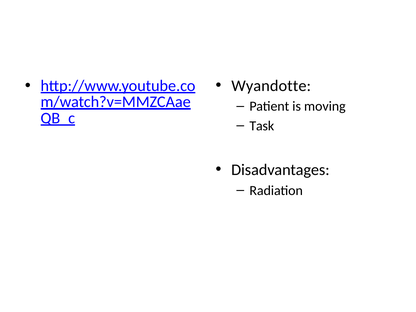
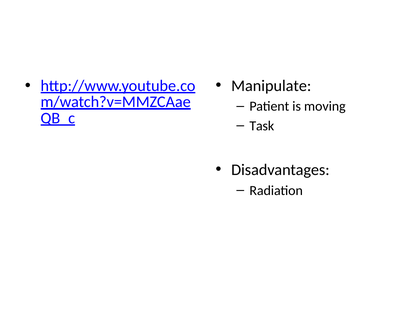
Wyandotte: Wyandotte -> Manipulate
